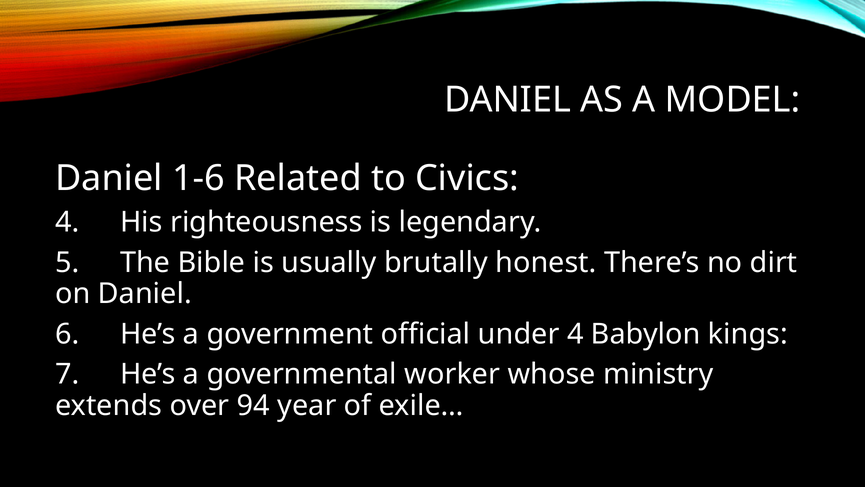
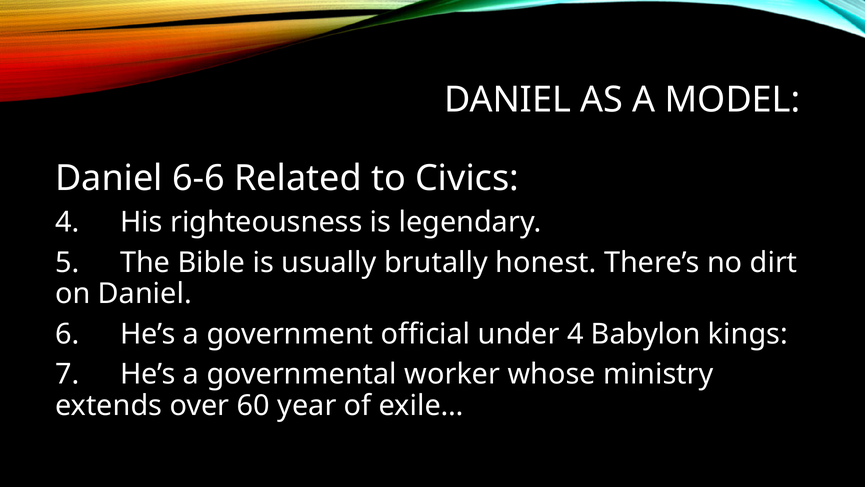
1-6: 1-6 -> 6-6
94: 94 -> 60
